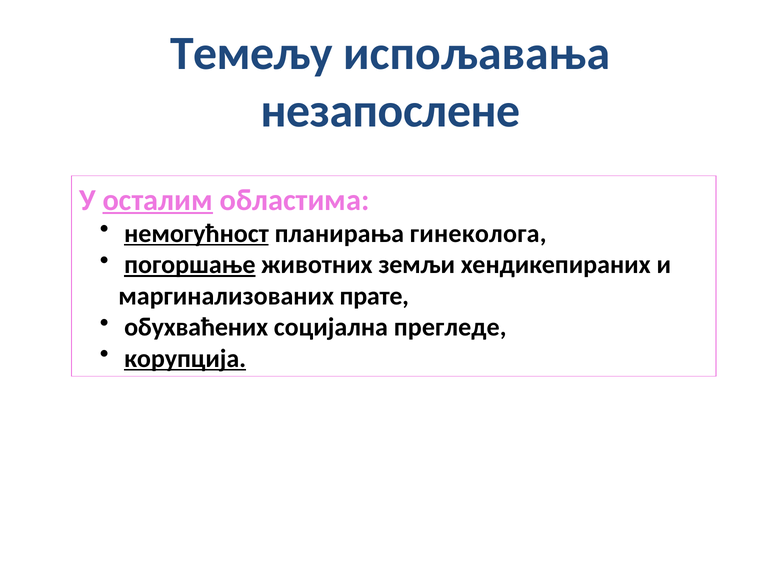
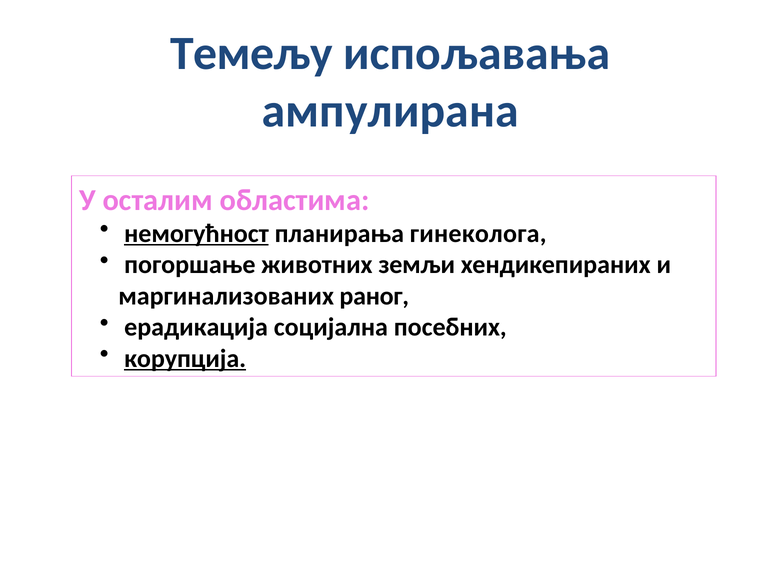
незапослене: незапослене -> ампулирана
осталим underline: present -> none
погоршање underline: present -> none
прате: прате -> раног
обухваћених: обухваћених -> ерадикација
прегледе: прегледе -> посебних
